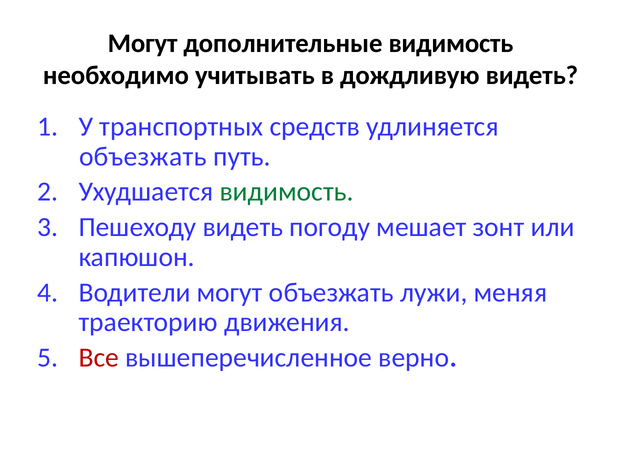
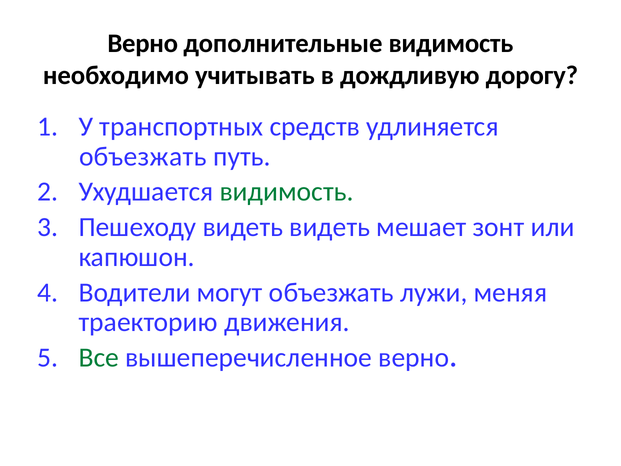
Могут at (143, 43): Могут -> Верно
дождливую видеть: видеть -> дорогу
видеть погоду: погоду -> видеть
Все colour: red -> green
